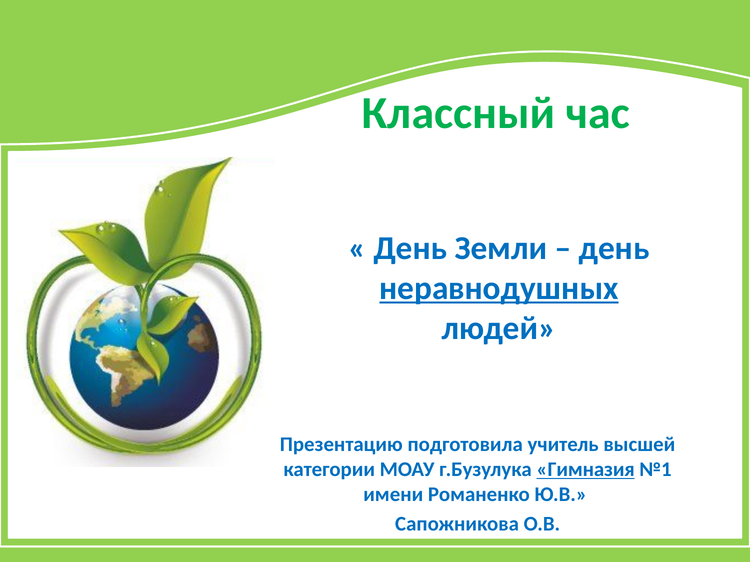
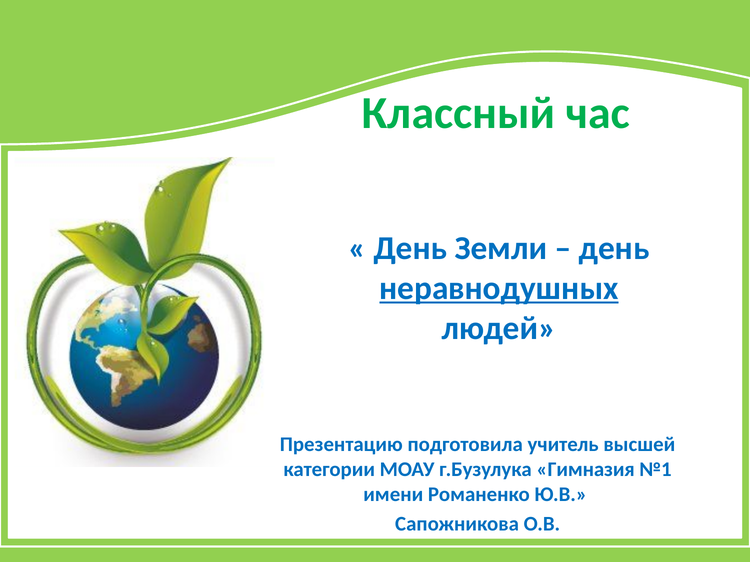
Гимназия underline: present -> none
